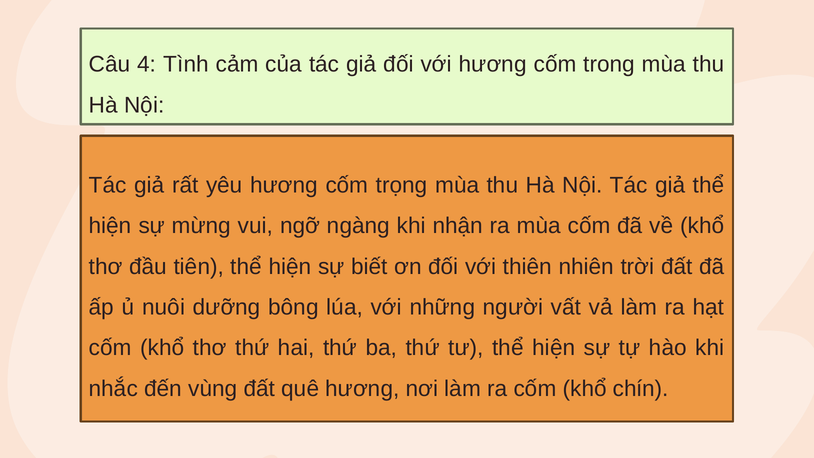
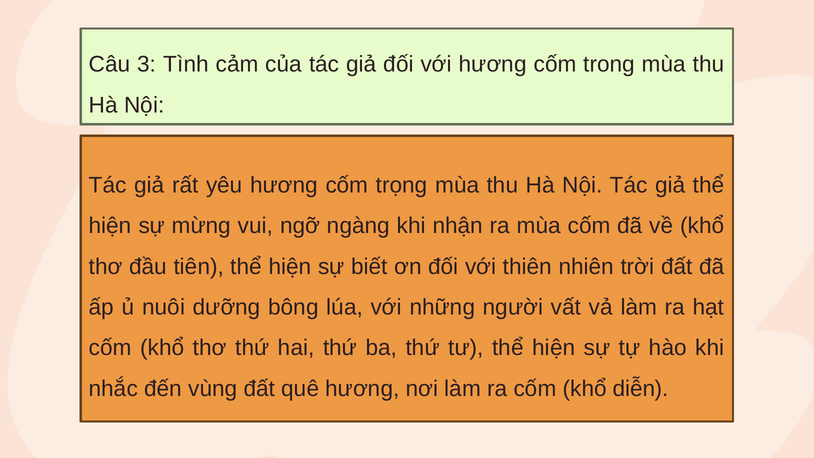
4: 4 -> 3
chín: chín -> diễn
